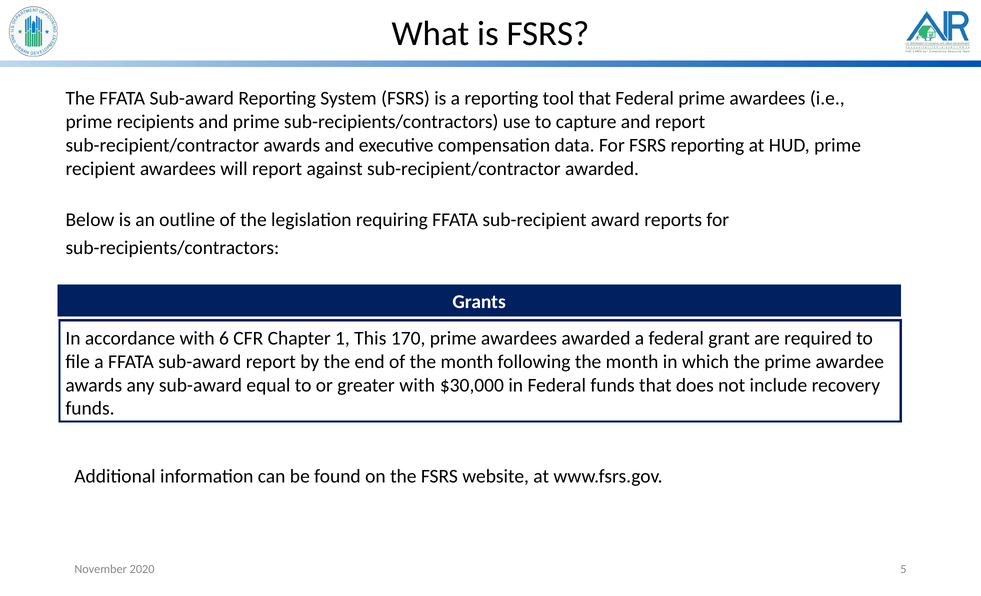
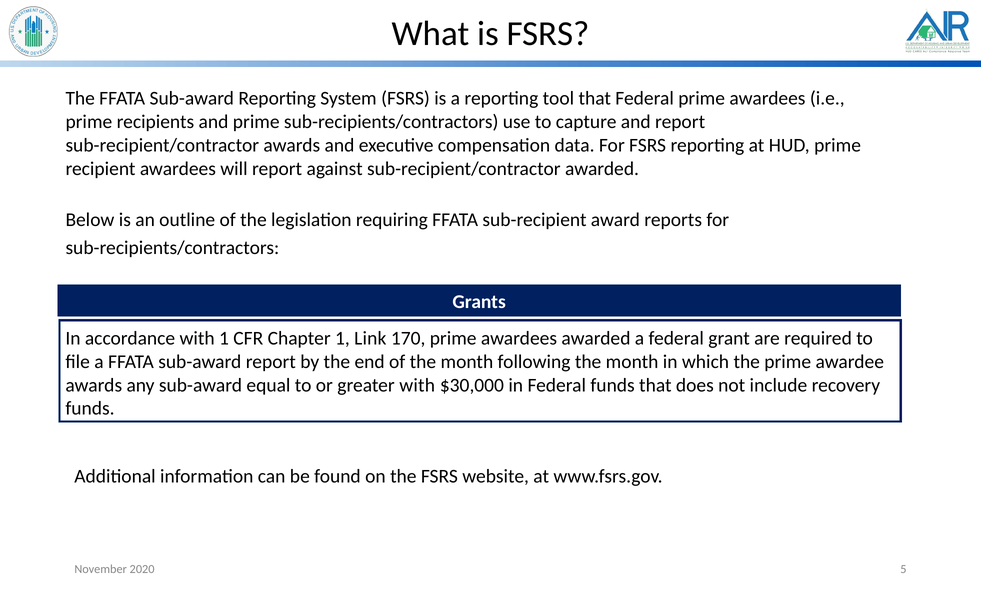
with 6: 6 -> 1
This: This -> Link
